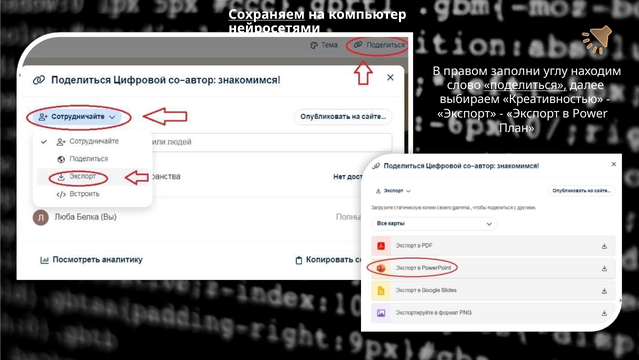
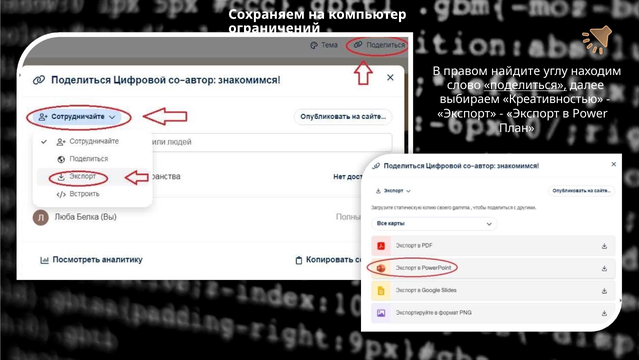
Сохраняем underline: present -> none
нейросетями: нейросетями -> ограничений
заполни: заполни -> найдите
